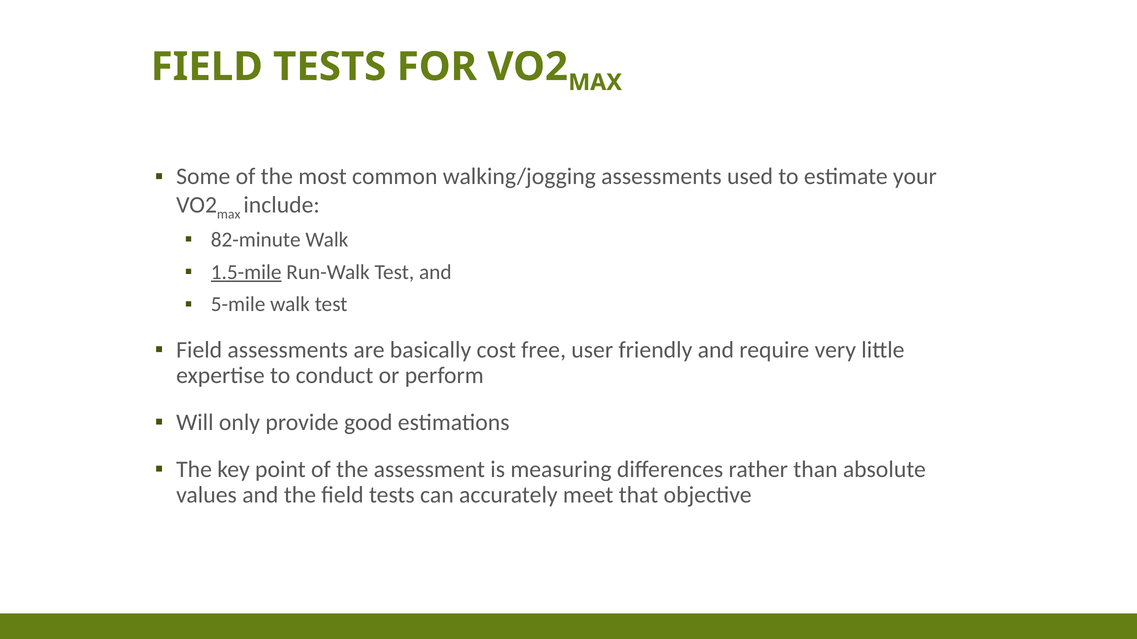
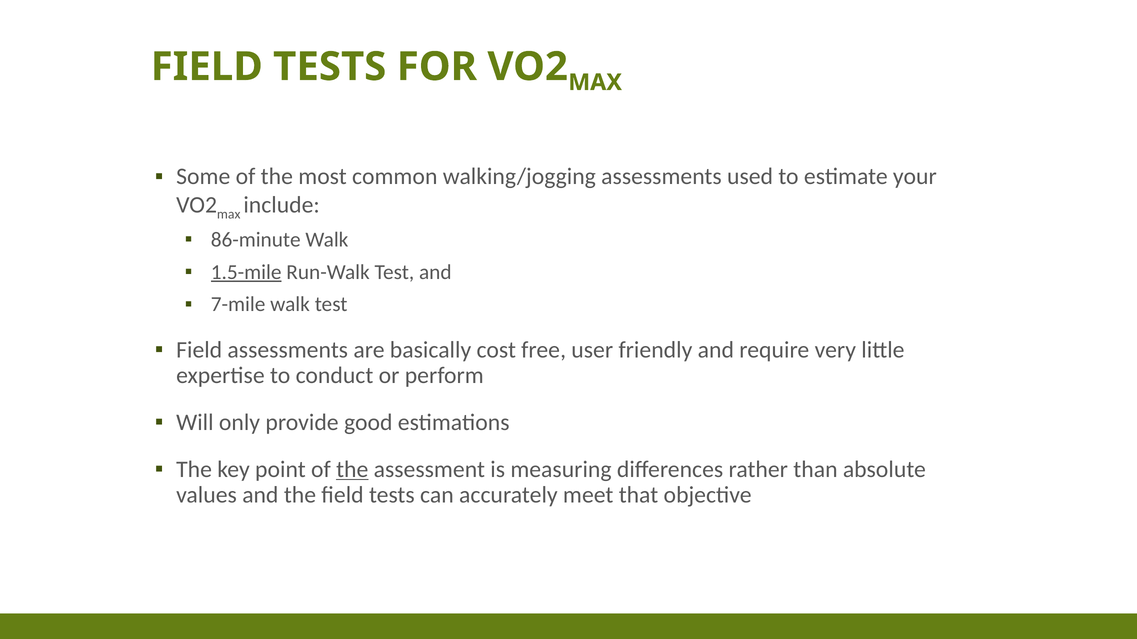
82-minute: 82-minute -> 86-minute
5-mile: 5-mile -> 7-mile
the at (352, 470) underline: none -> present
